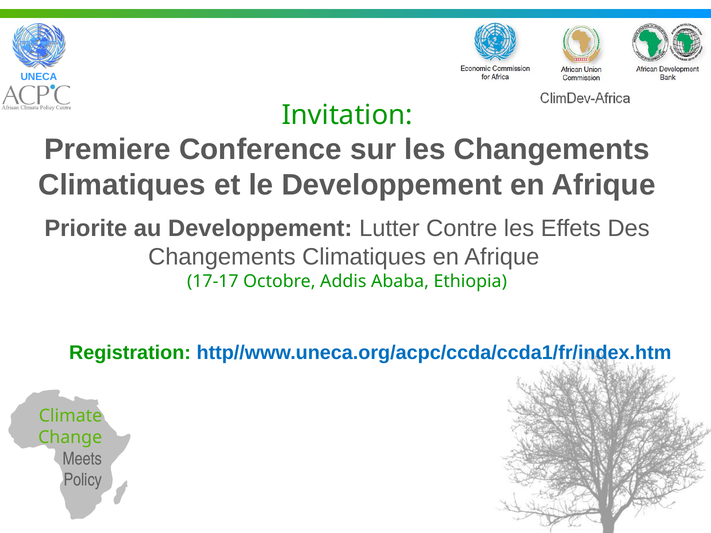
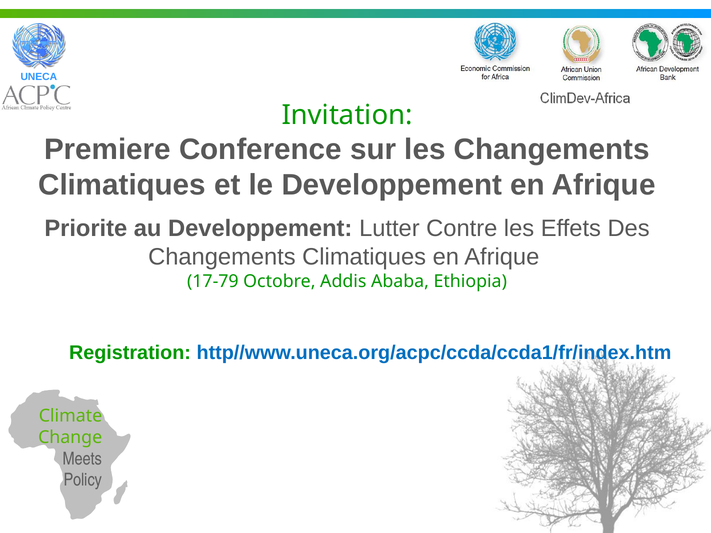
17-17: 17-17 -> 17-79
